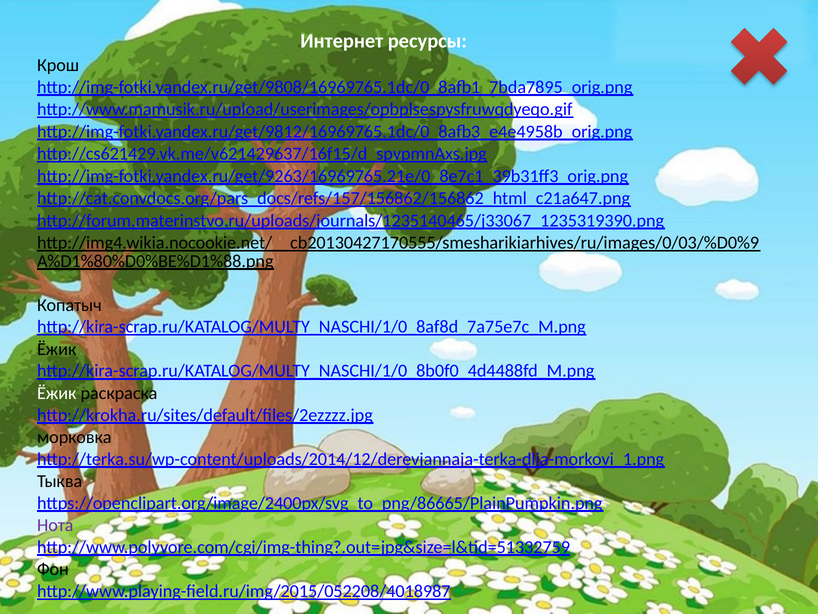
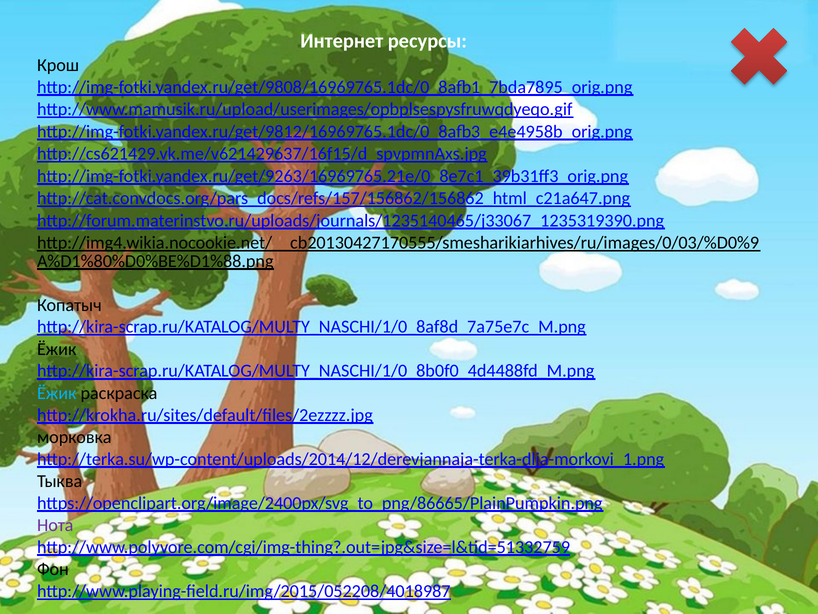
Ёжик at (57, 393) colour: white -> light blue
